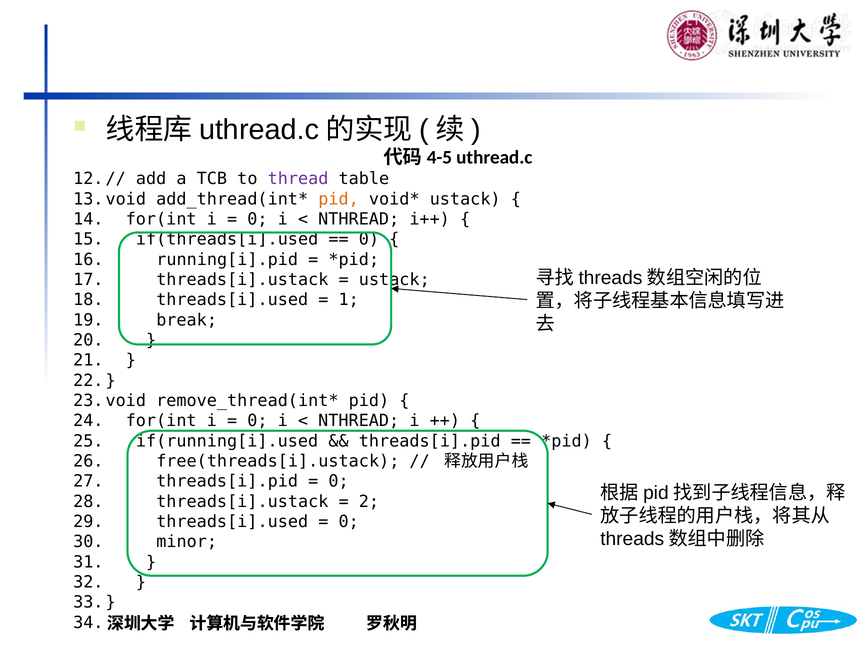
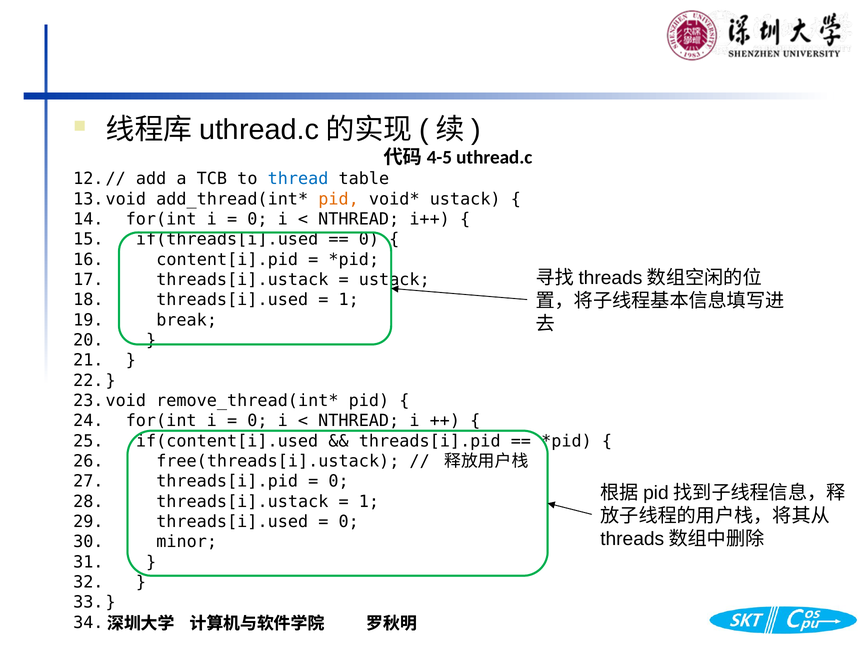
thread colour: purple -> blue
running[i].pid: running[i].pid -> content[i].pid
if(running[i].used: if(running[i].used -> if(content[i].used
2 at (369, 502): 2 -> 1
